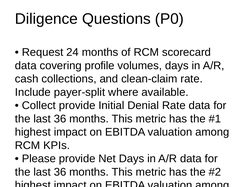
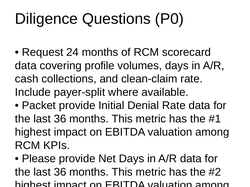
Collect at (39, 106): Collect -> Packet
